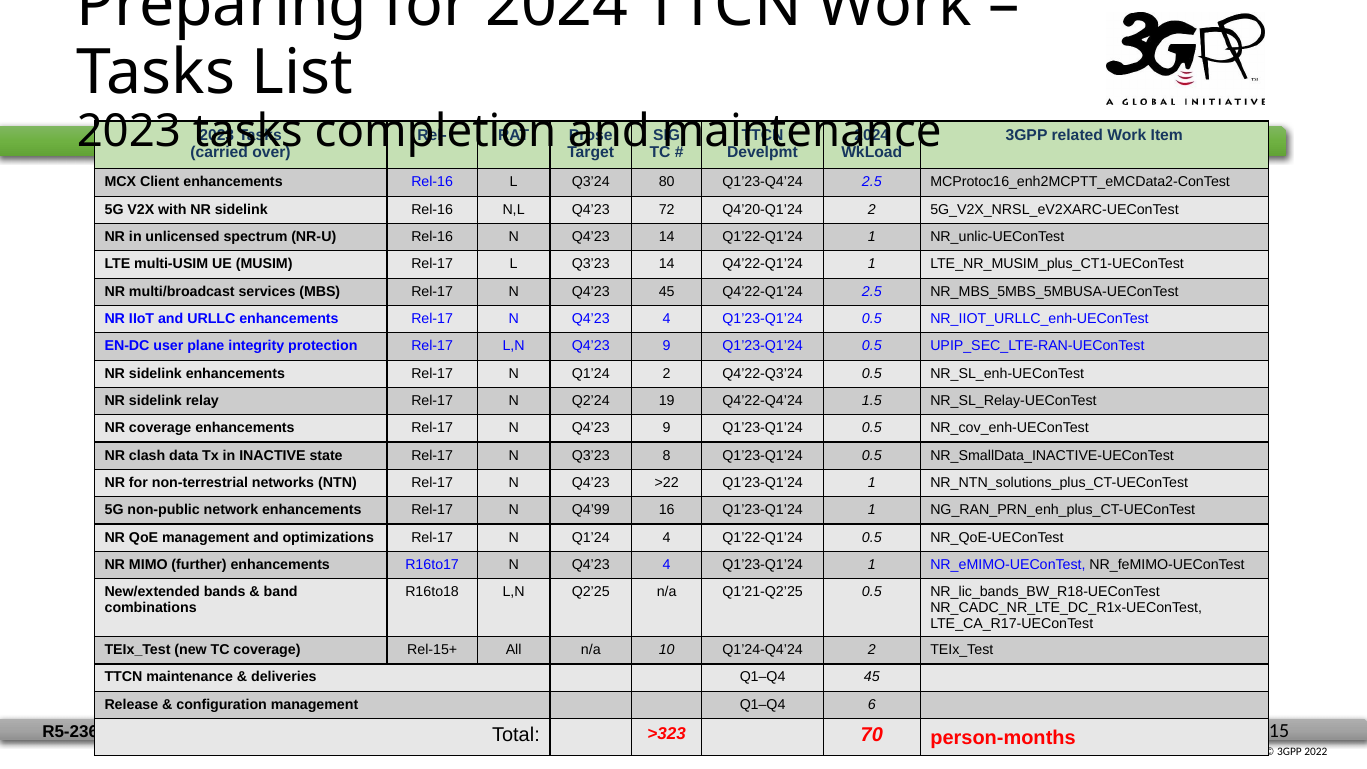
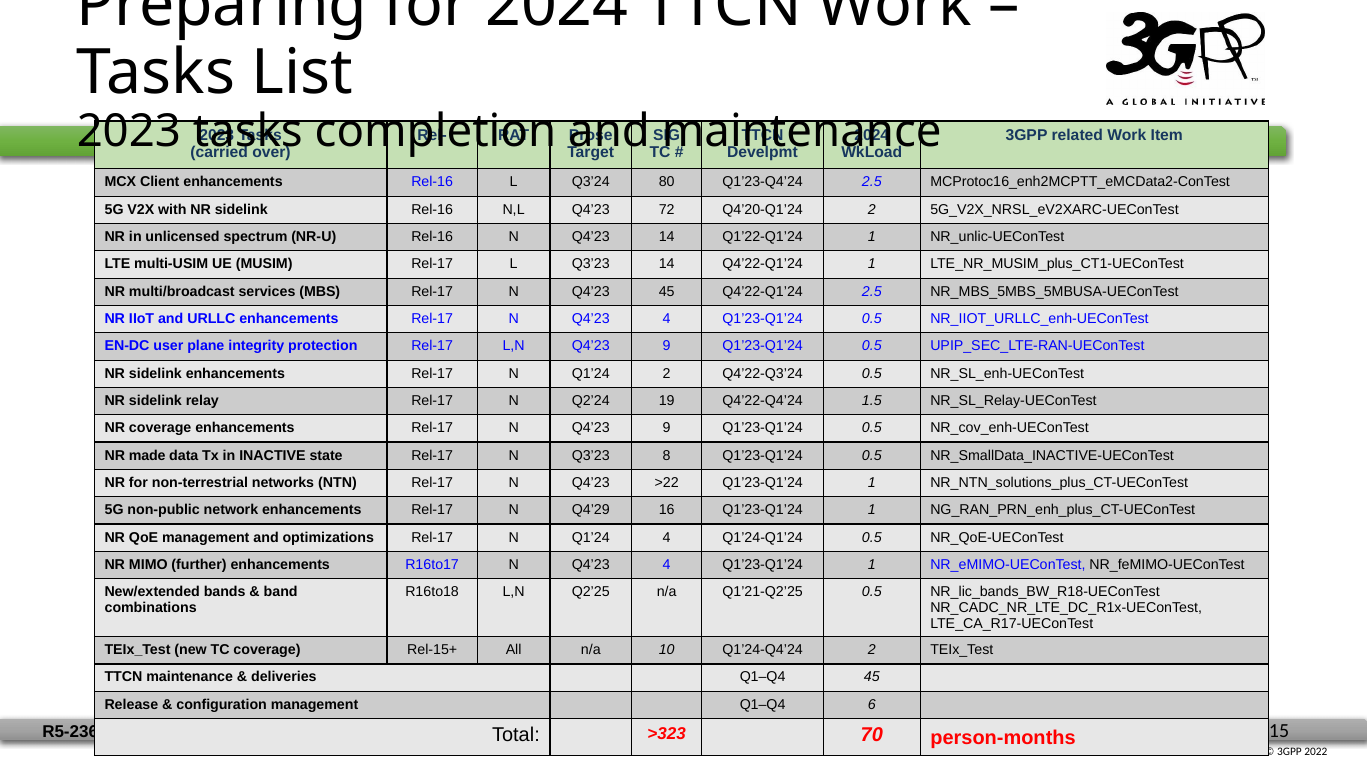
clash: clash -> made
Q4’99: Q4’99 -> Q4’29
4 Q1’22-Q1’24: Q1’22-Q1’24 -> Q1’24-Q1’24
